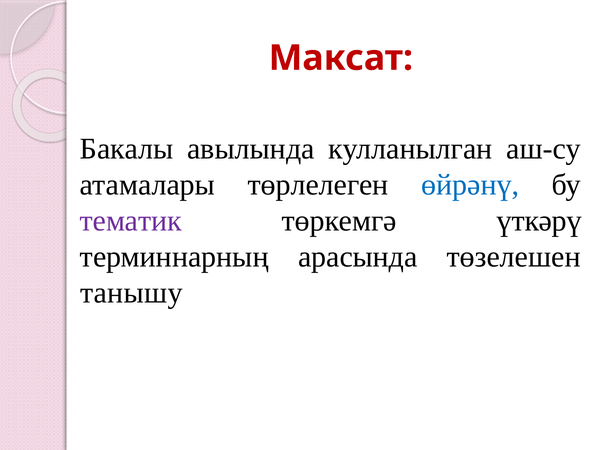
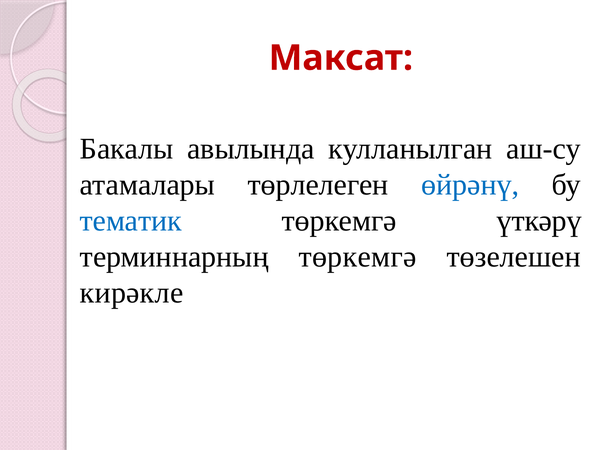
тематик colour: purple -> blue
терминнарның арасында: арасында -> төркемгә
танышу: танышу -> кирәкле
